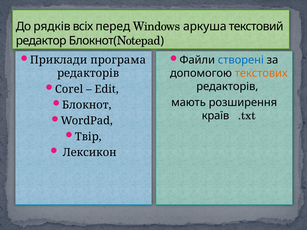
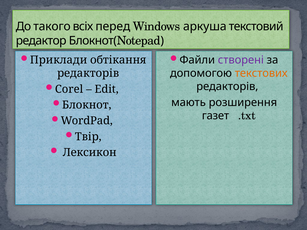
рядків: рядків -> такого
програма: програма -> обтікання
створені colour: blue -> purple
країв: країв -> газет
